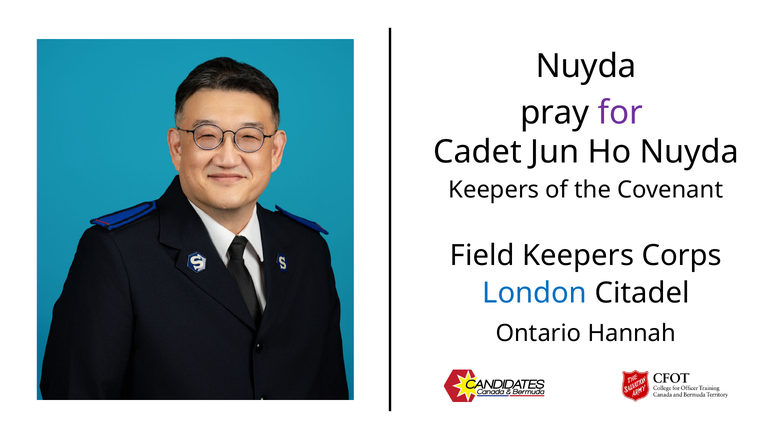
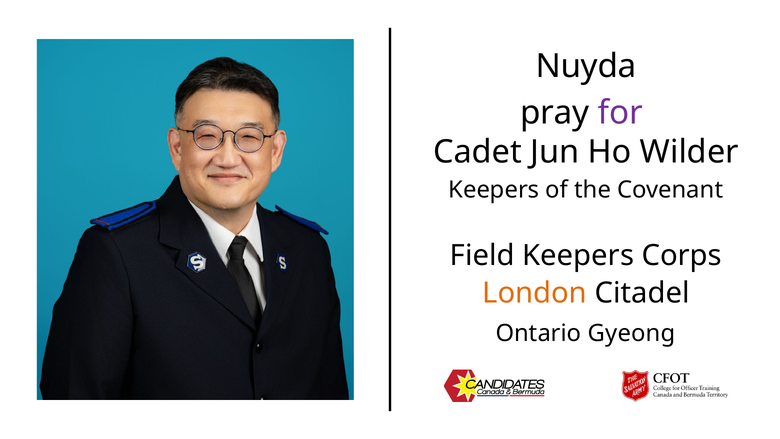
Ho Nuyda: Nuyda -> Wilder
London colour: blue -> orange
Hannah: Hannah -> Gyeong
